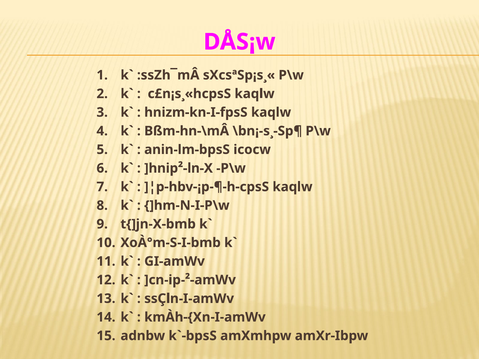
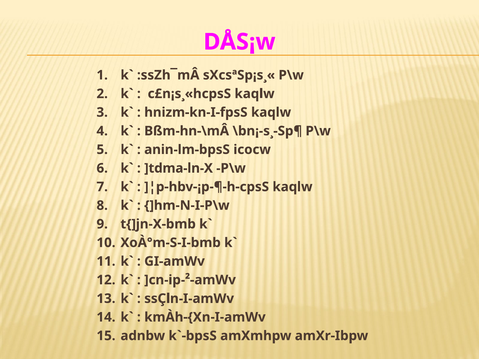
]hnip²-ln-X: ]hnip²-ln-X -> ]tdma-ln-X
